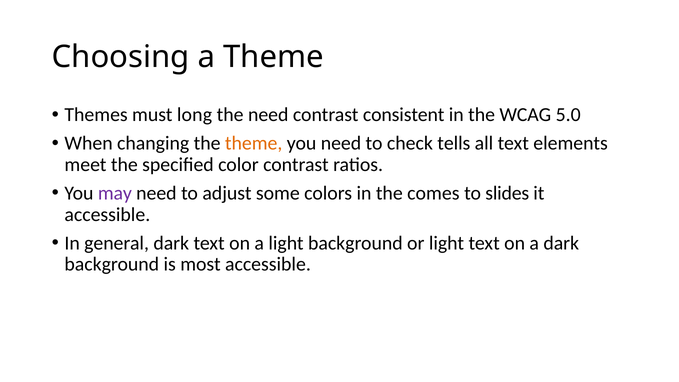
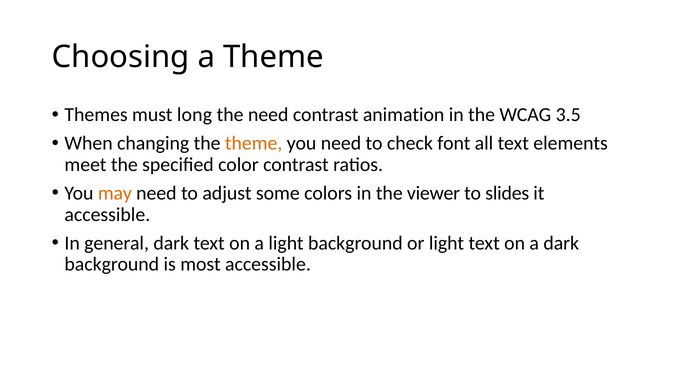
consistent: consistent -> animation
5.0: 5.0 -> 3.5
tells: tells -> font
may colour: purple -> orange
comes: comes -> viewer
